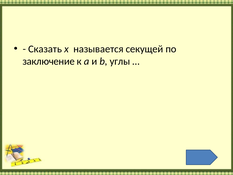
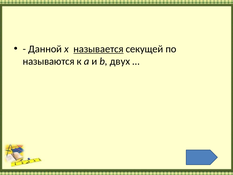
Сказать: Сказать -> Данной
называется underline: none -> present
заключение: заключение -> называются
углы: углы -> двух
